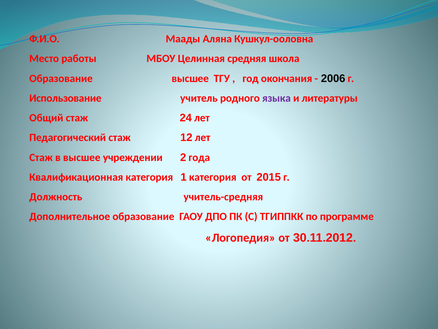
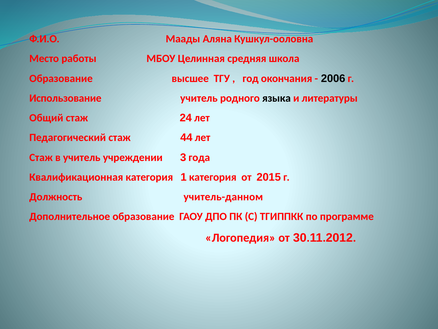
языка colour: purple -> black
12: 12 -> 44
в высшее: высшее -> учитель
2: 2 -> 3
учитель-средняя: учитель-средняя -> учитель-данном
